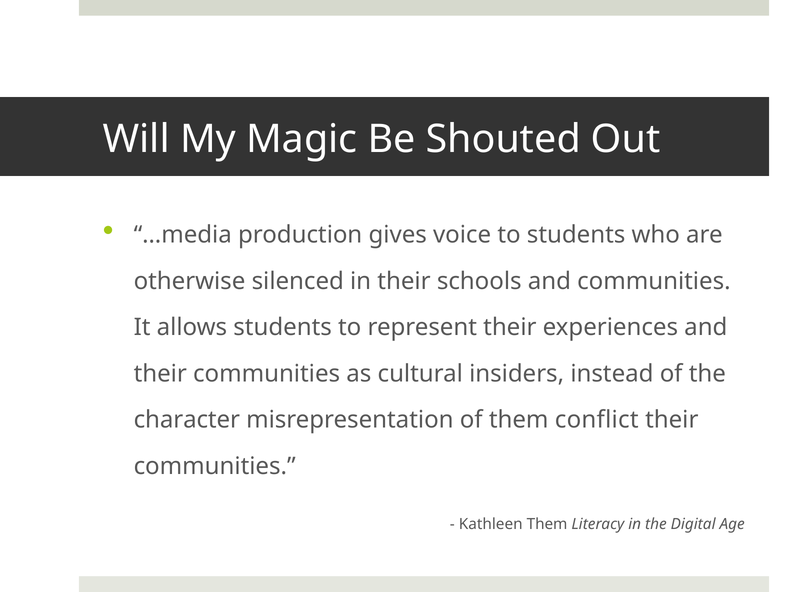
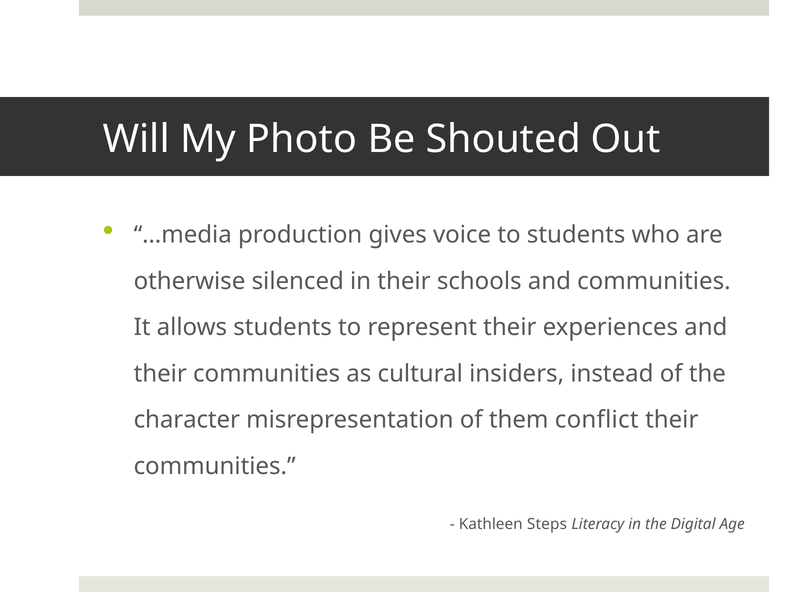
Magic: Magic -> Photo
Kathleen Them: Them -> Steps
